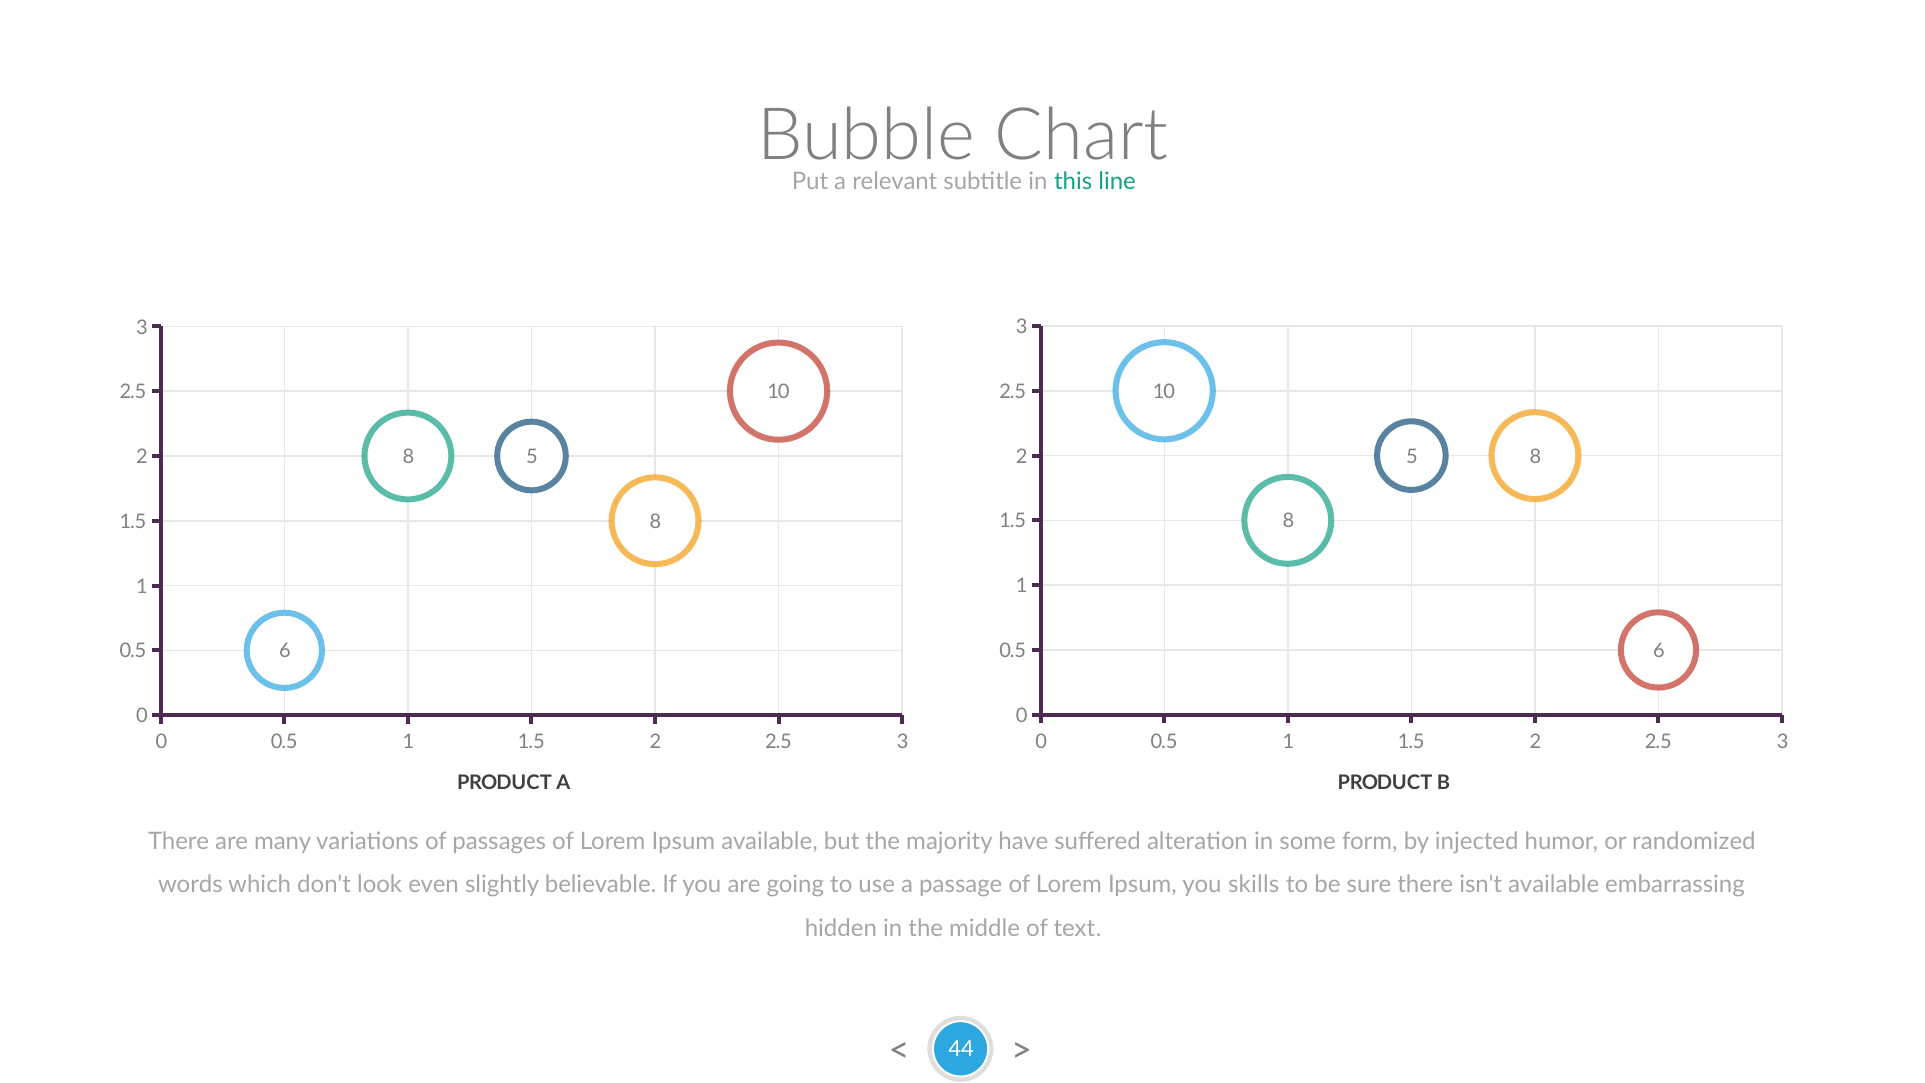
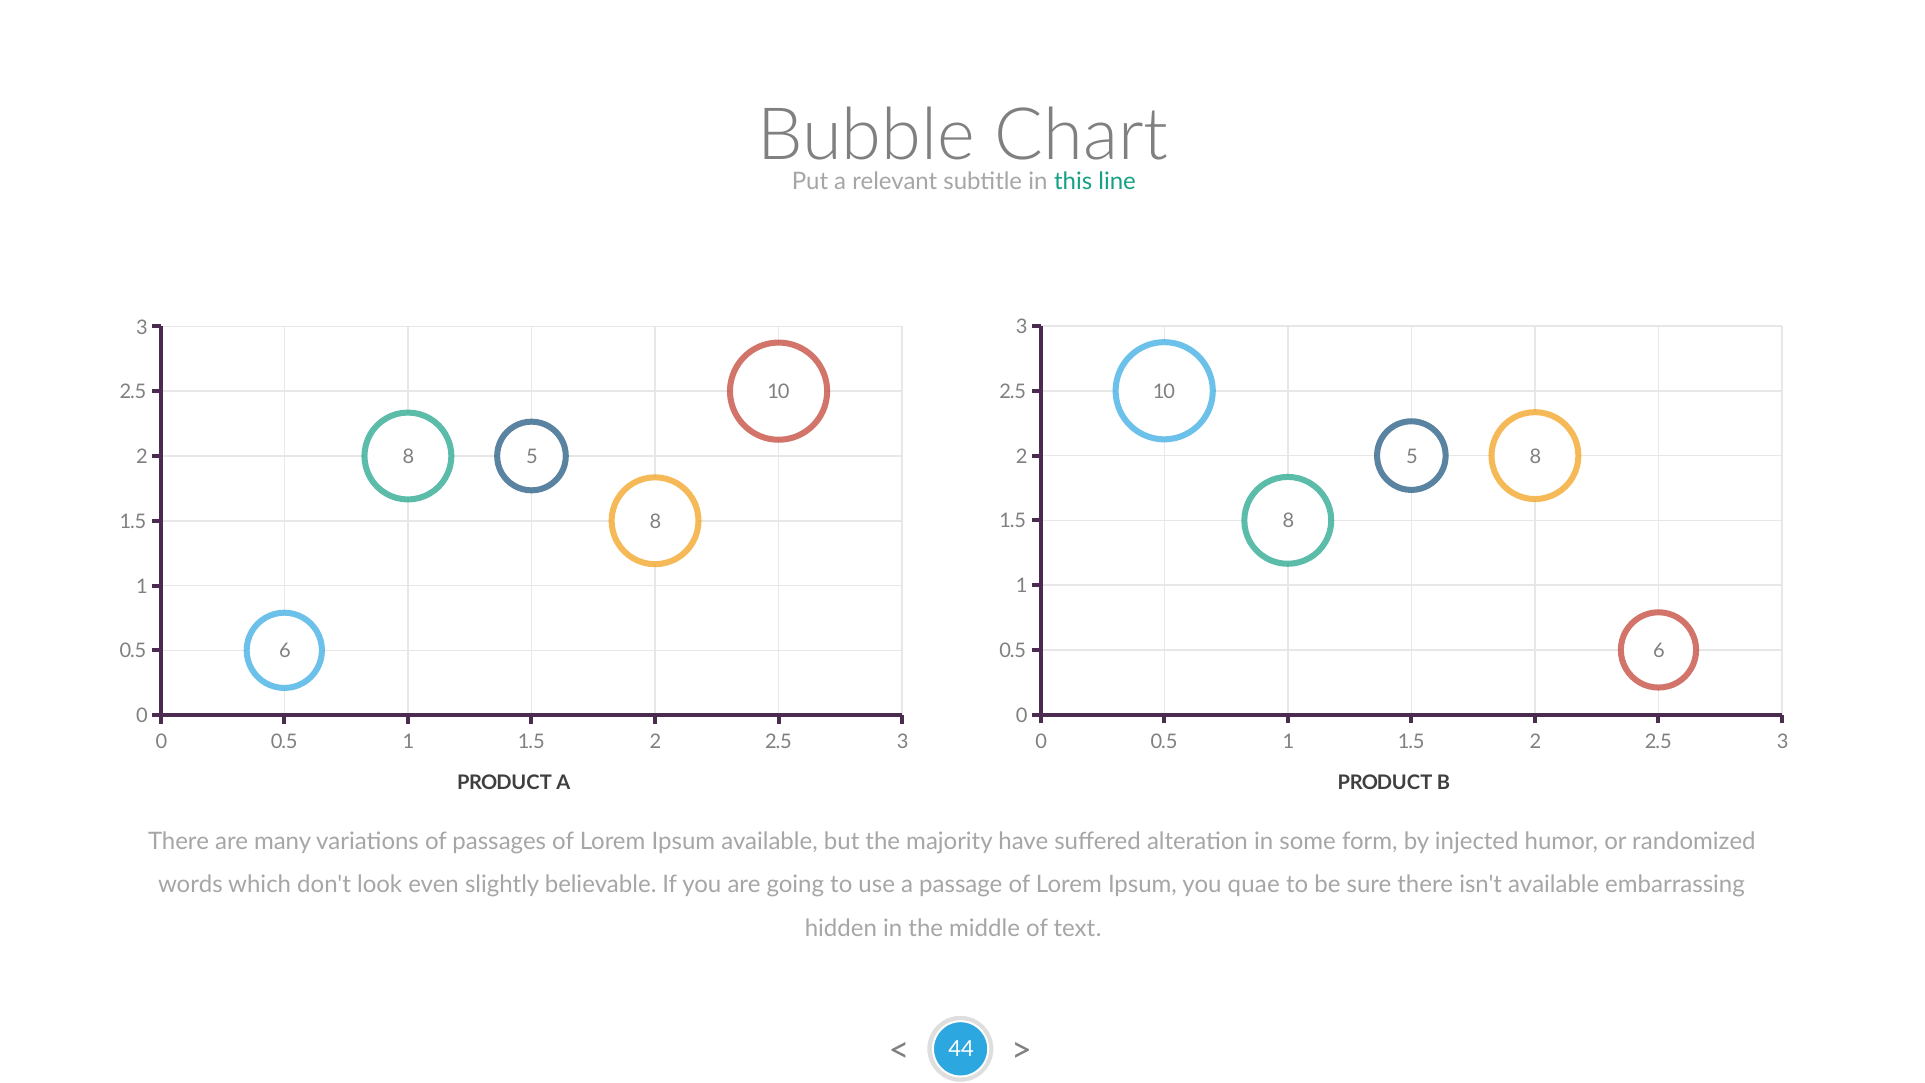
skills: skills -> quae
